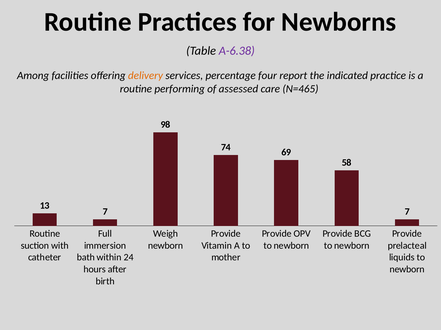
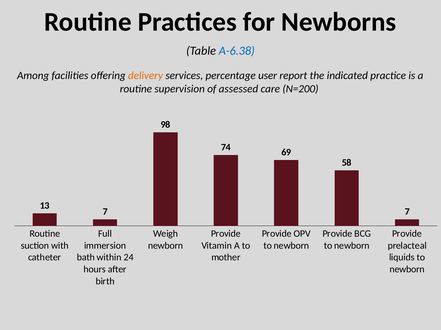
A-6.38 colour: purple -> blue
four: four -> user
performing: performing -> supervision
N=465: N=465 -> N=200
